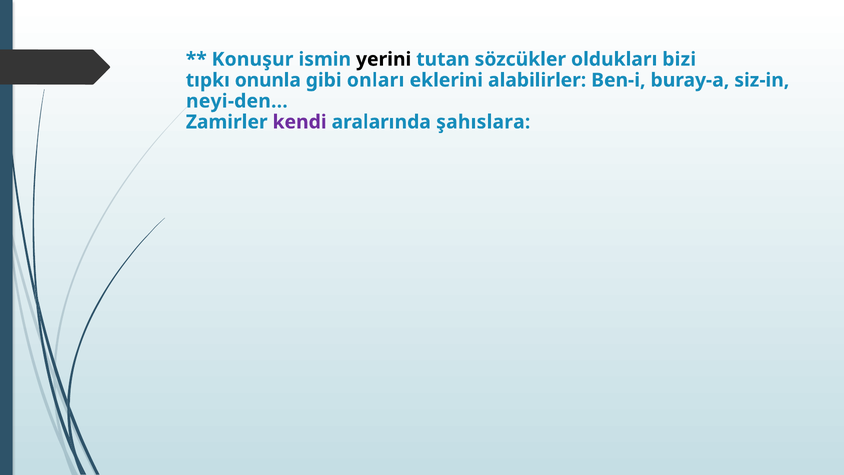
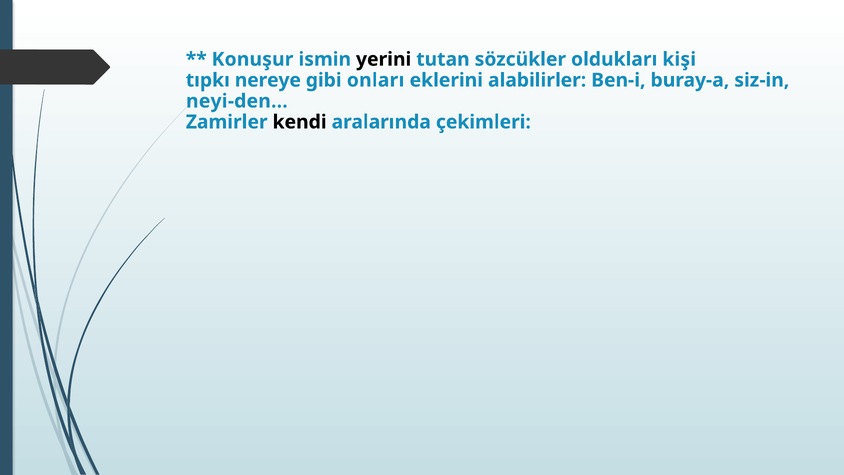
bizi: bizi -> kişi
onunla: onunla -> nereye
kendi colour: purple -> black
şahıslara: şahıslara -> çekimleri
